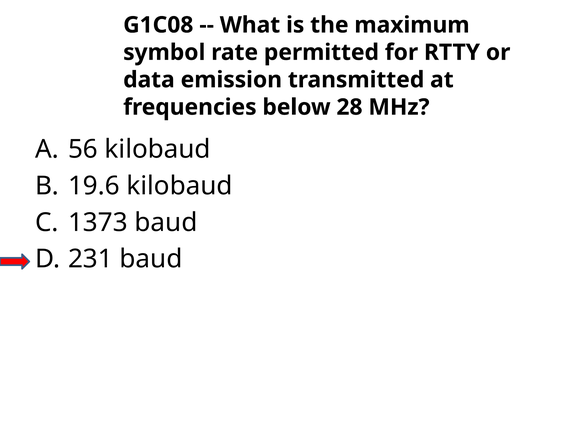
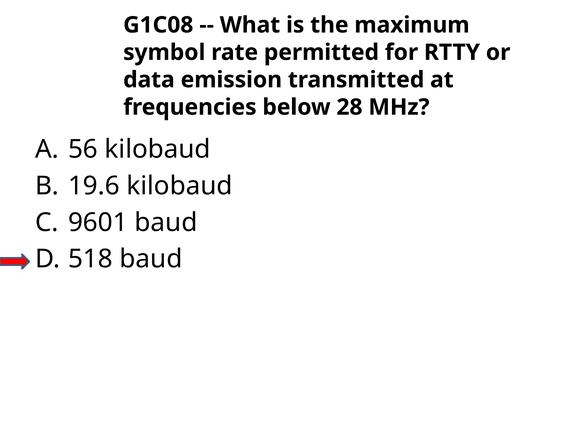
1373: 1373 -> 9601
231: 231 -> 518
